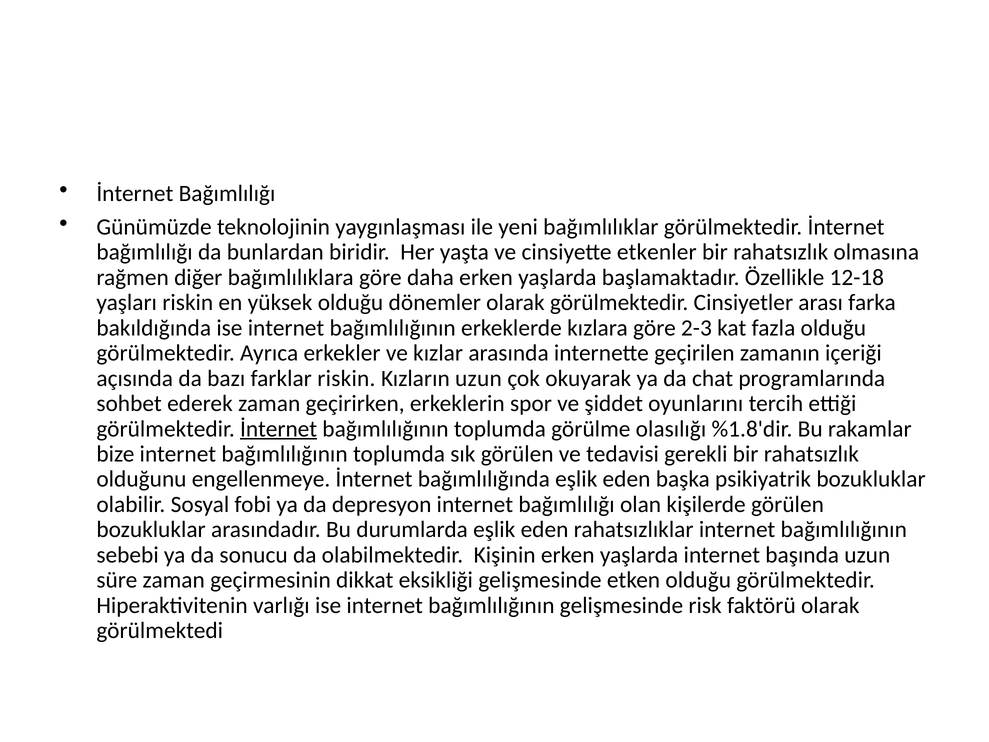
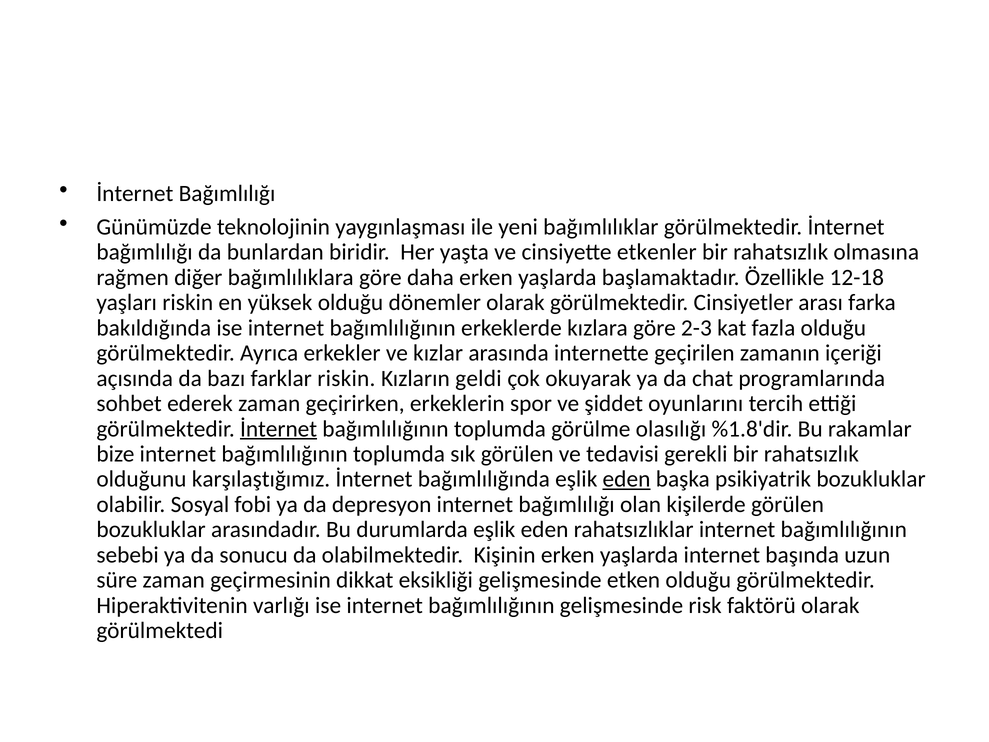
Kızların uzun: uzun -> geldi
engellenmeye: engellenmeye -> karşılaştığımız
eden at (626, 479) underline: none -> present
